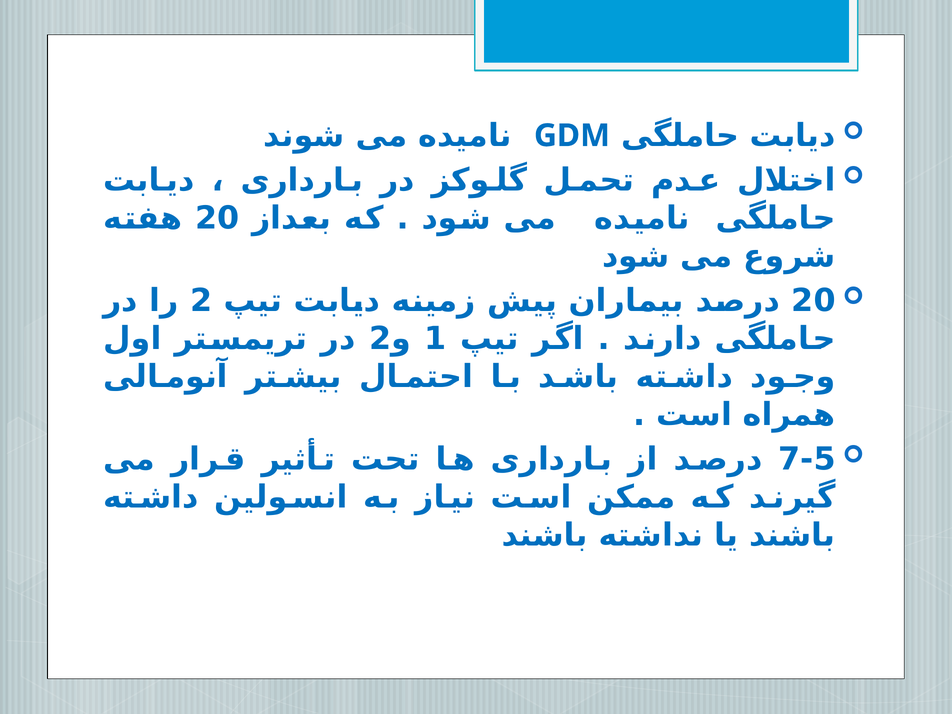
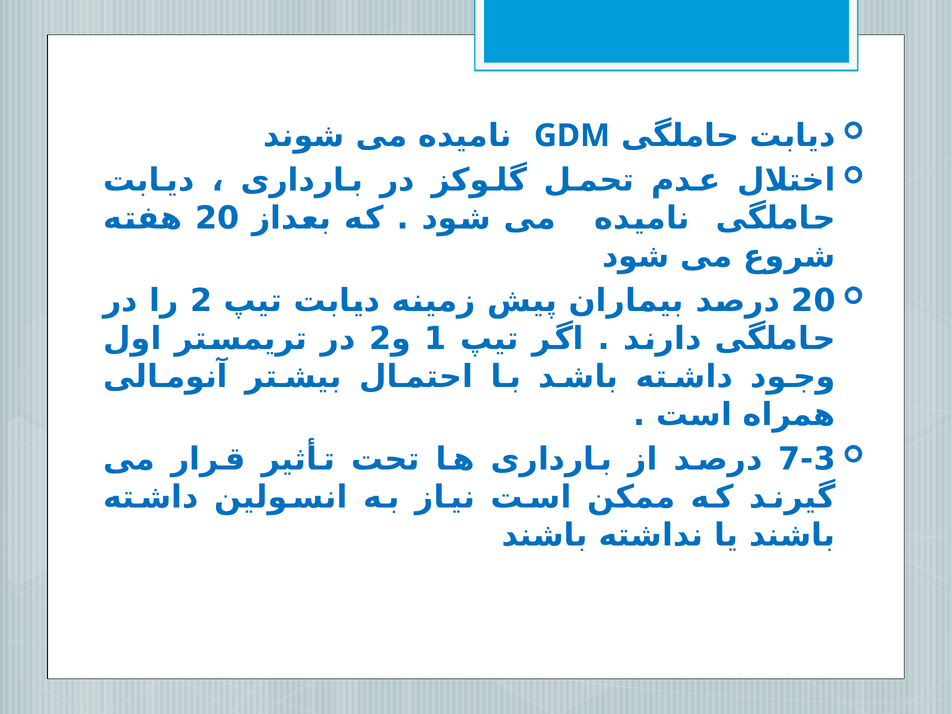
7-5: 7-5 -> 7-3
